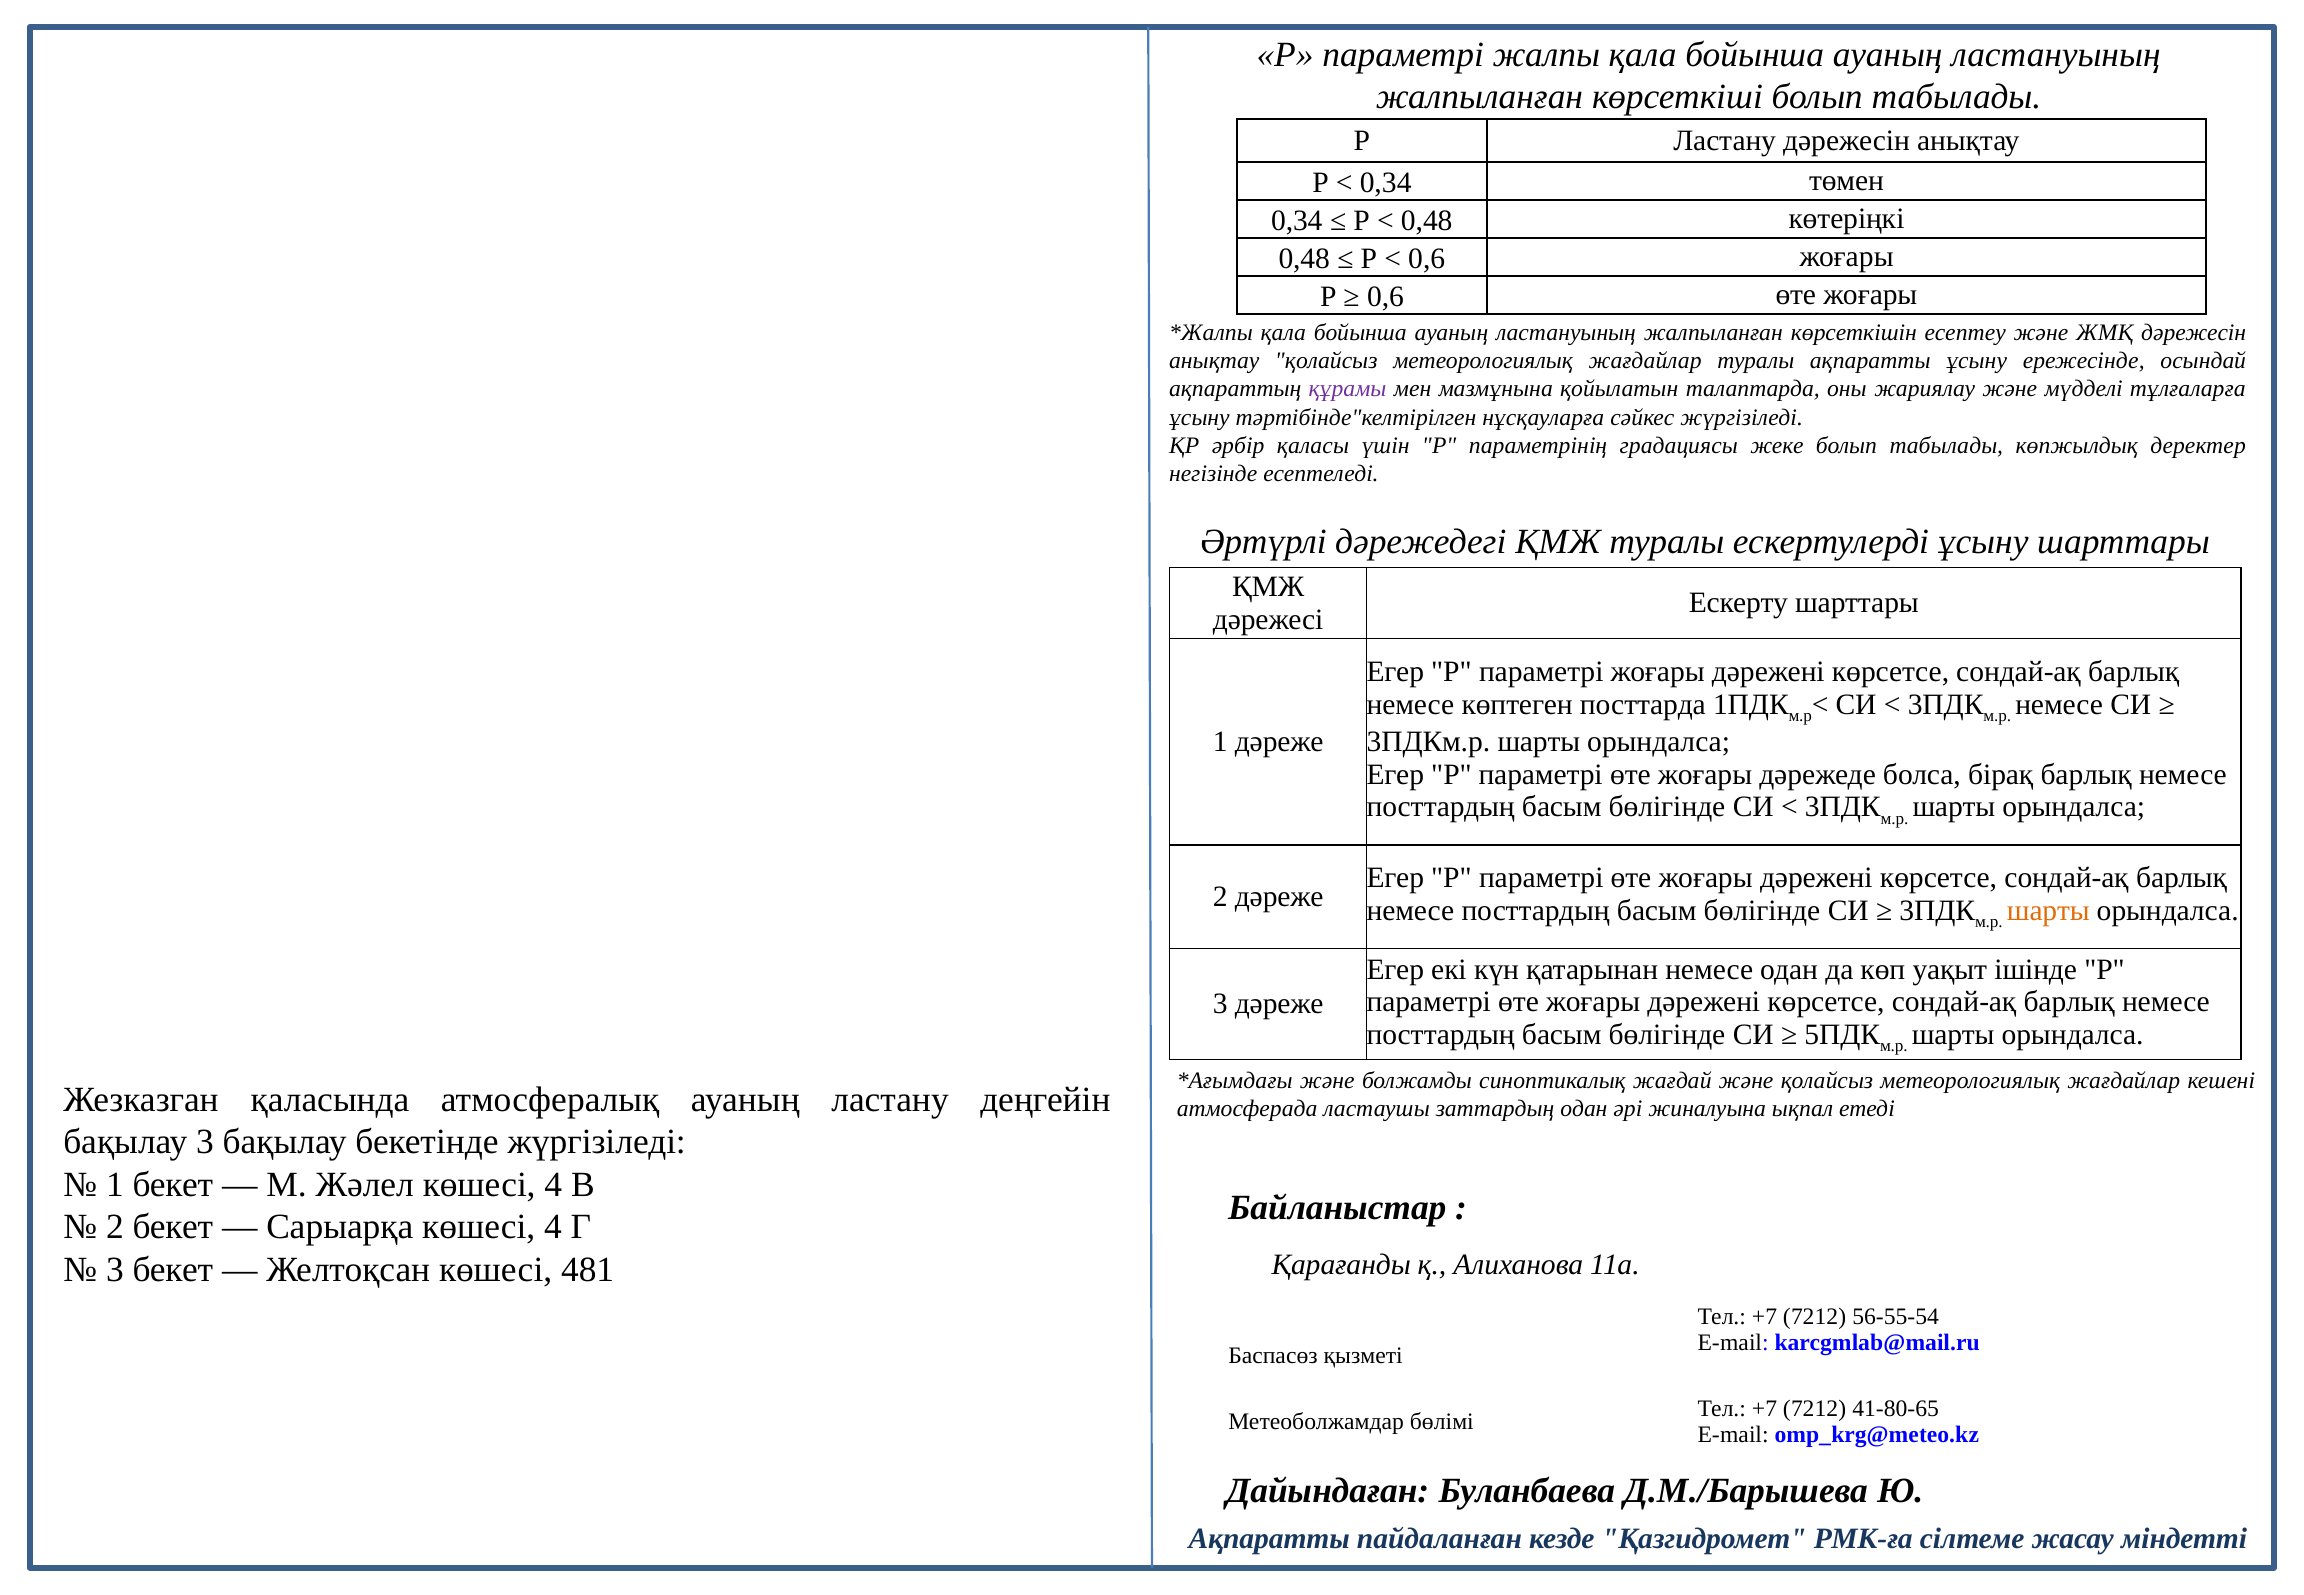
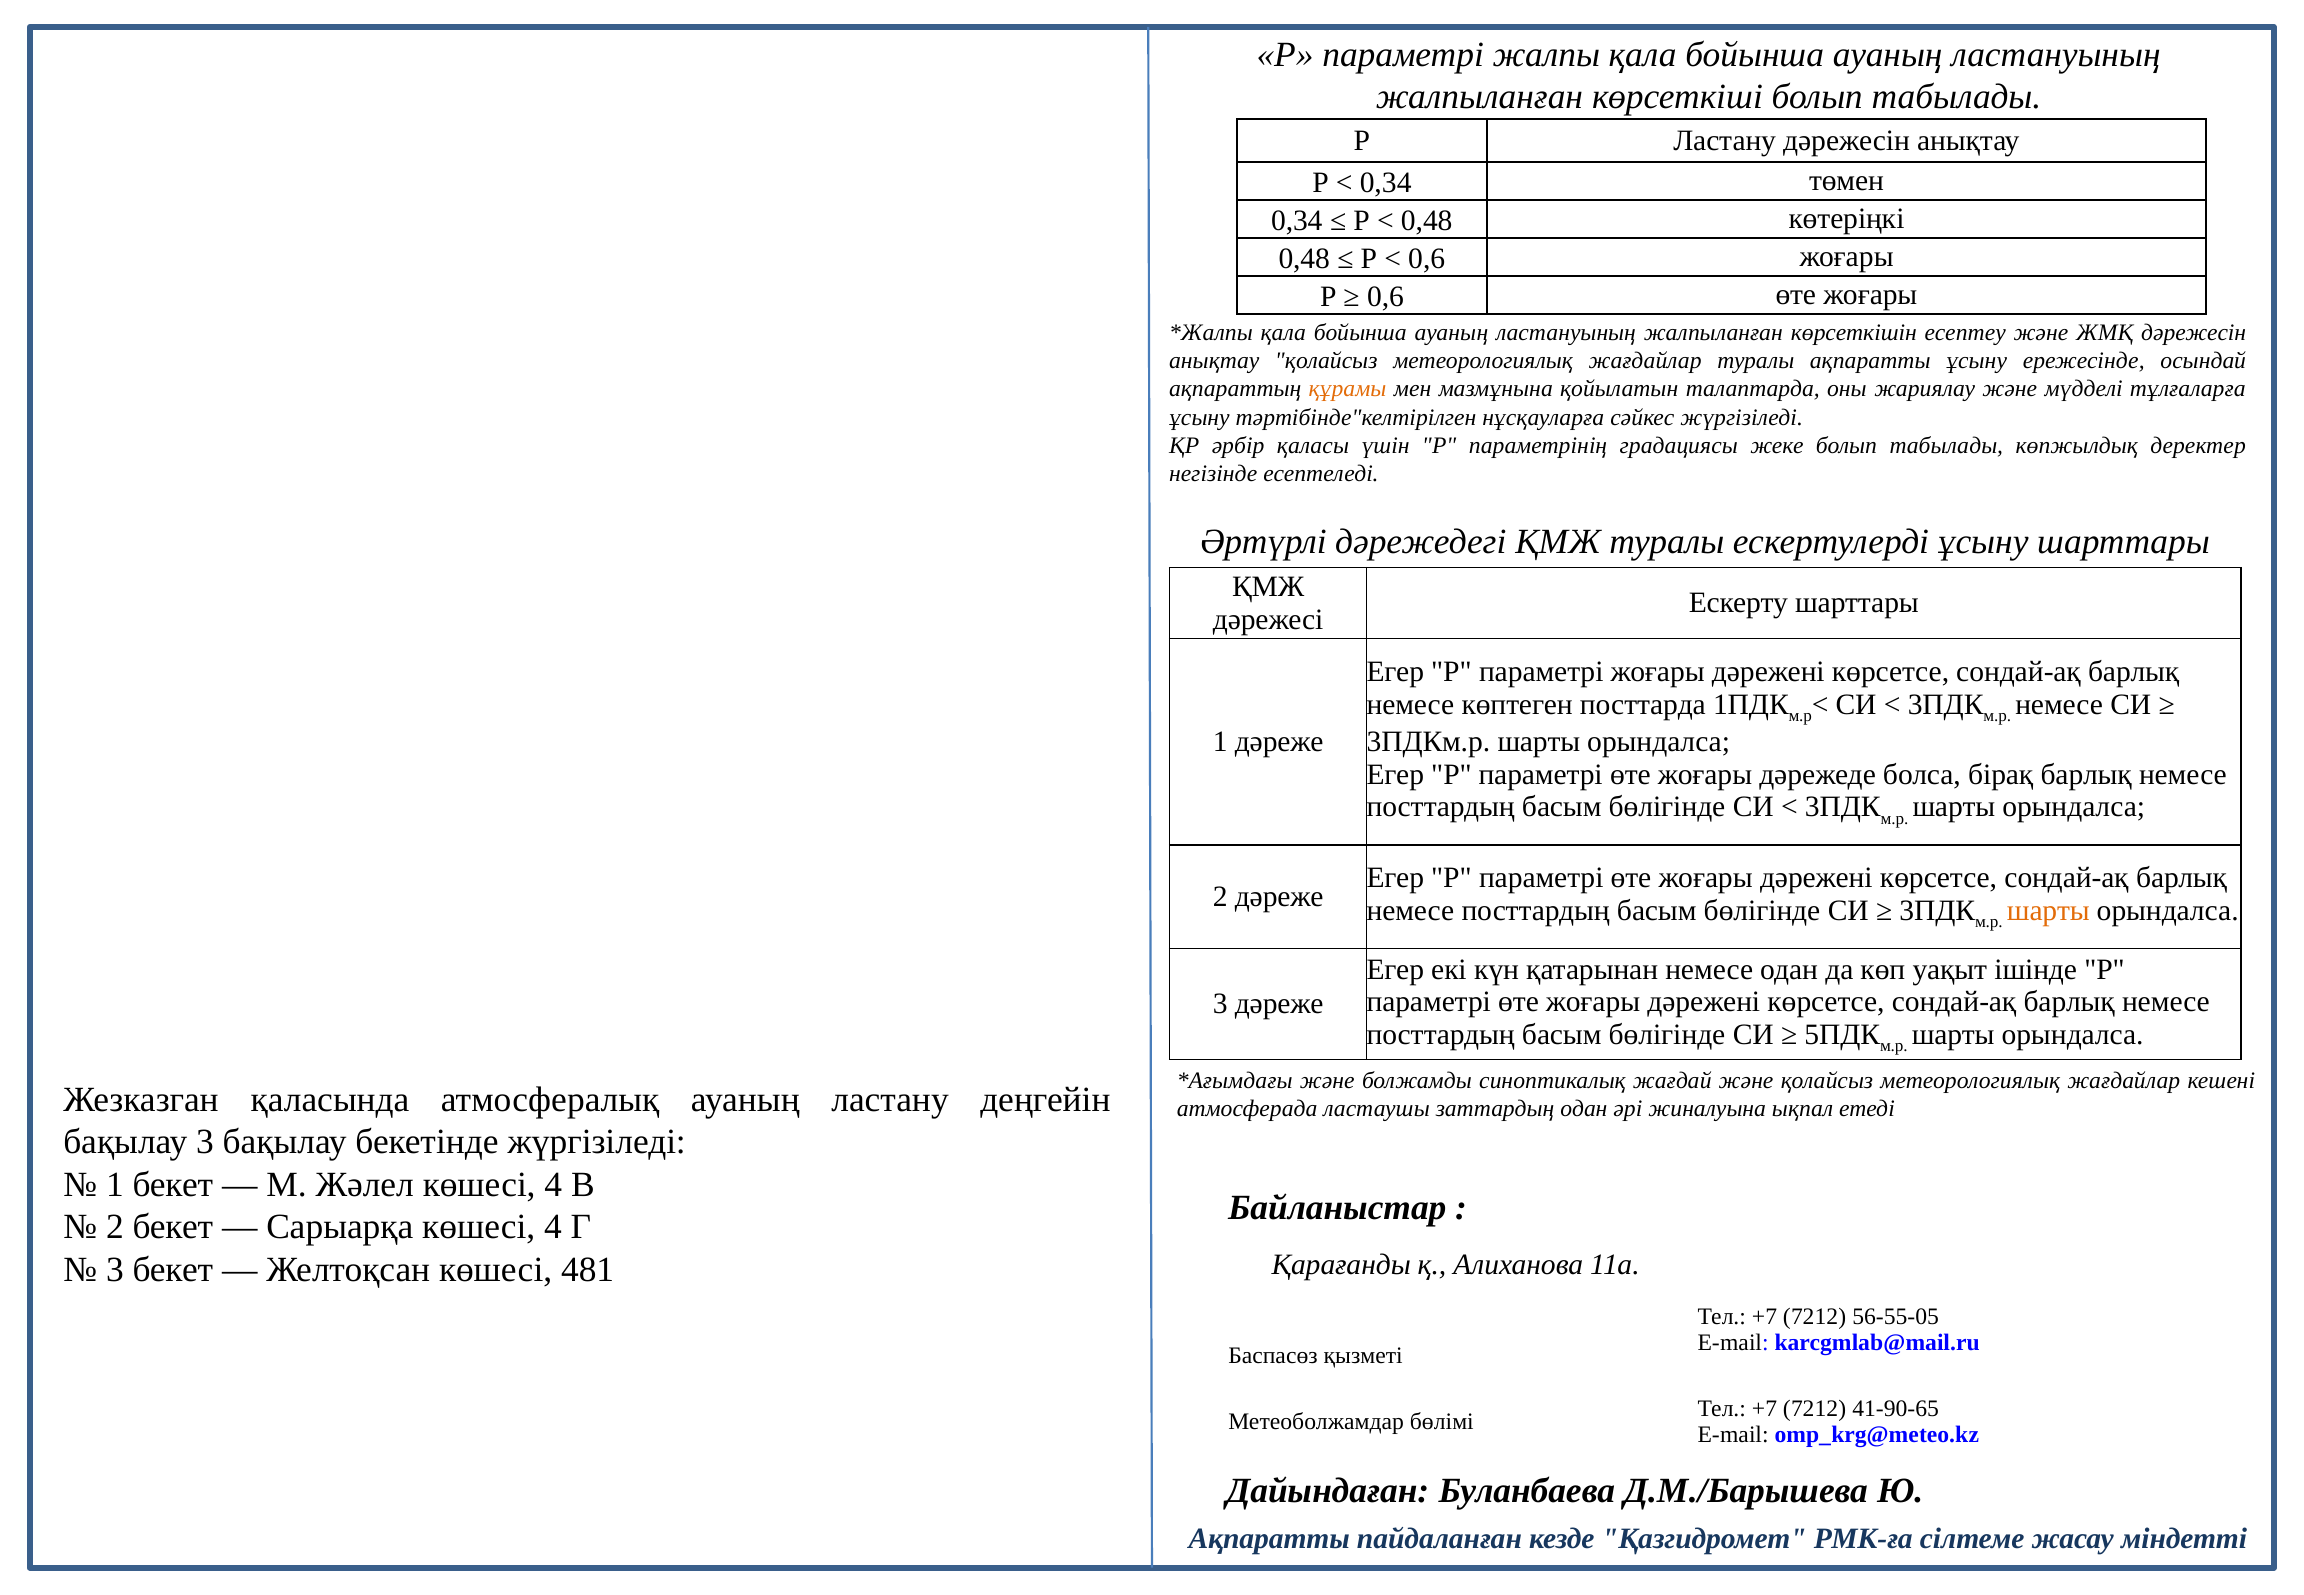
құрамы colour: purple -> orange
56-55-54: 56-55-54 -> 56-55-05
41-80-65: 41-80-65 -> 41-90-65
